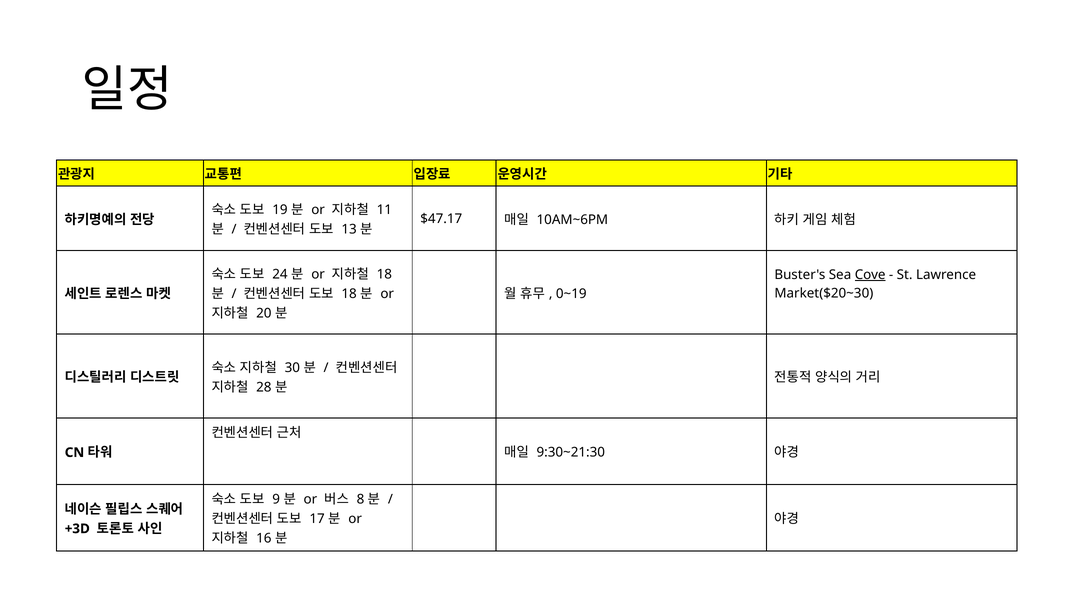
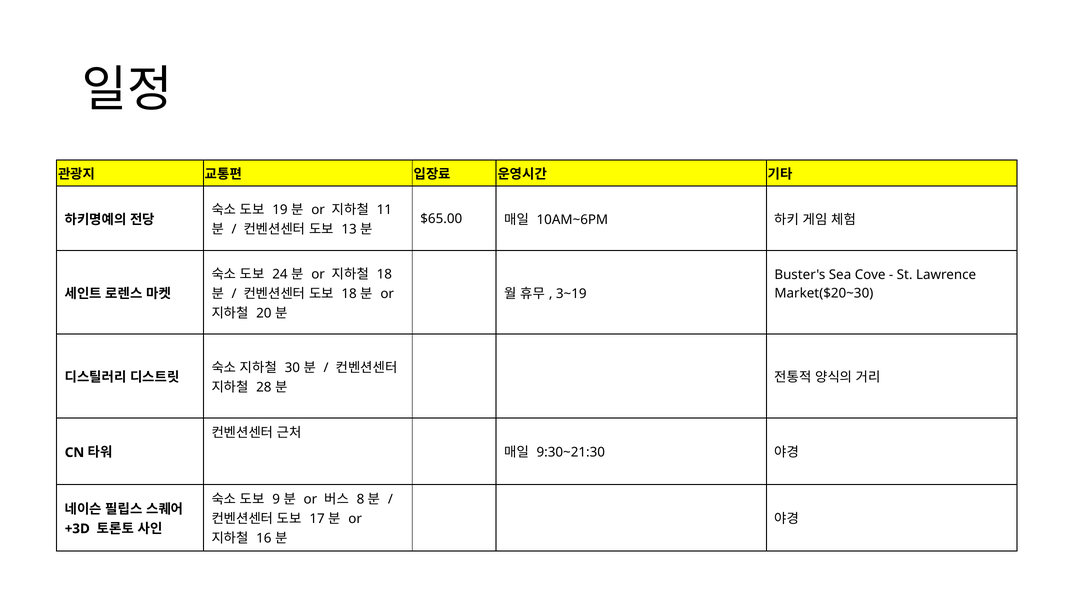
$47.17: $47.17 -> $65.00
Cove underline: present -> none
0~19: 0~19 -> 3~19
